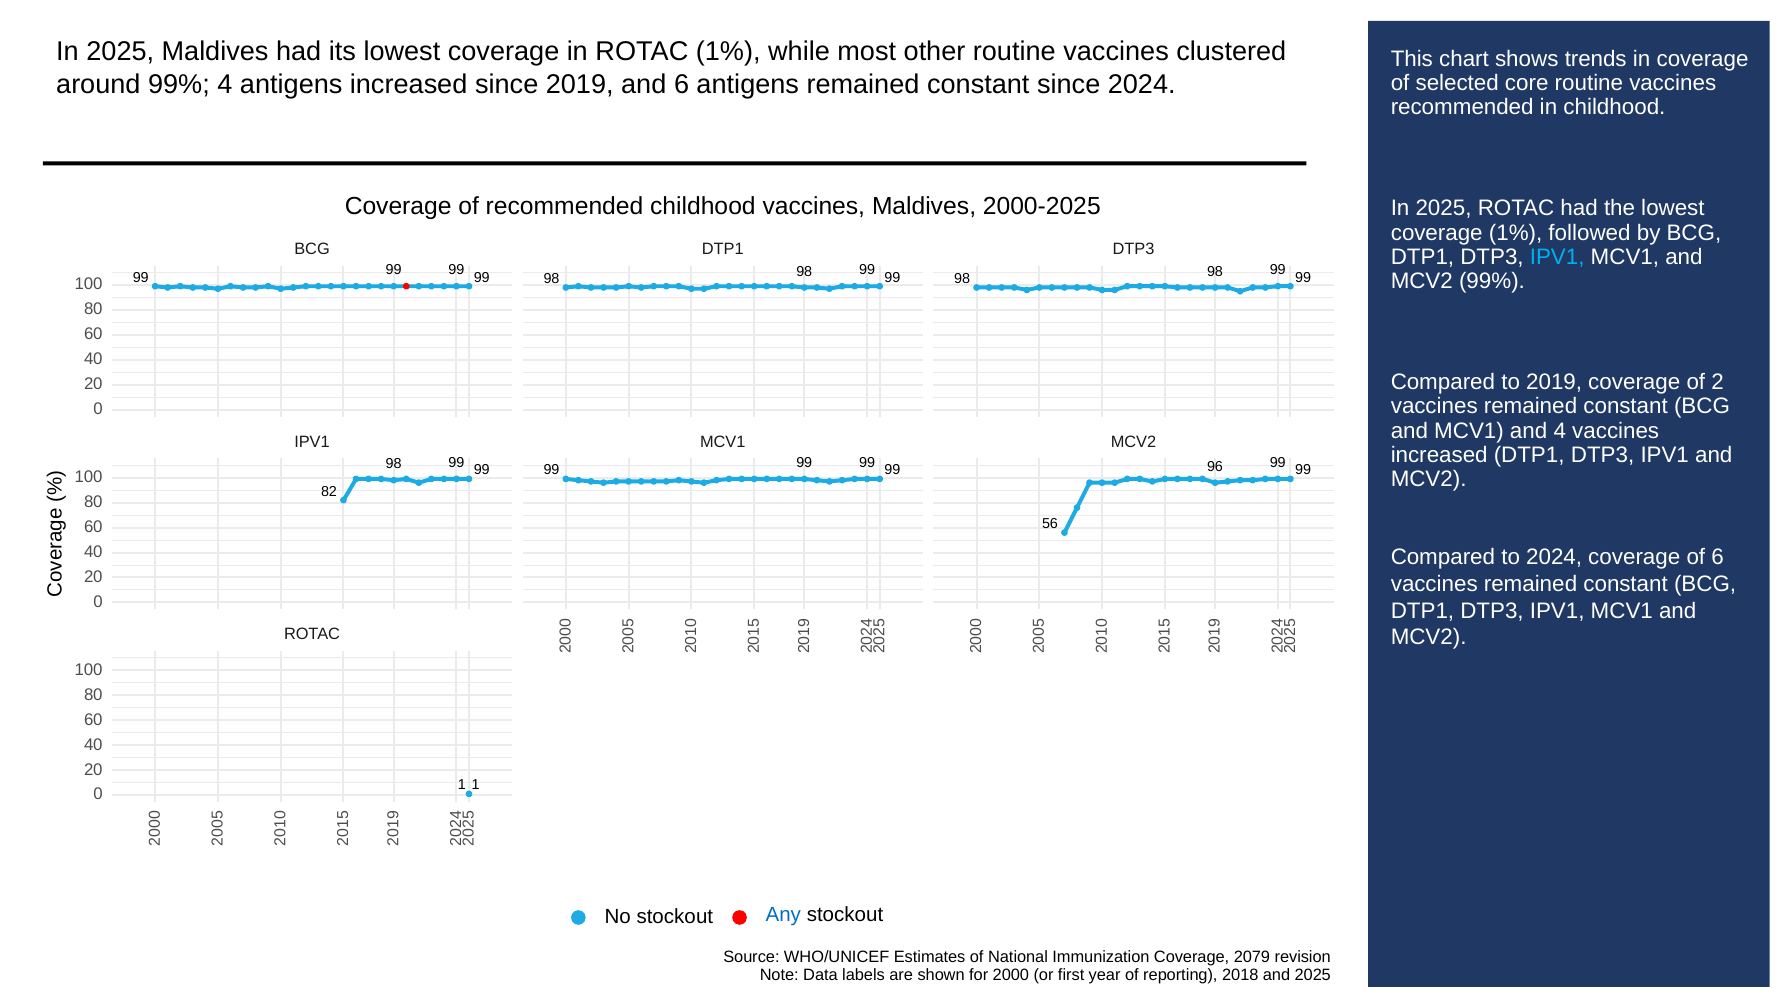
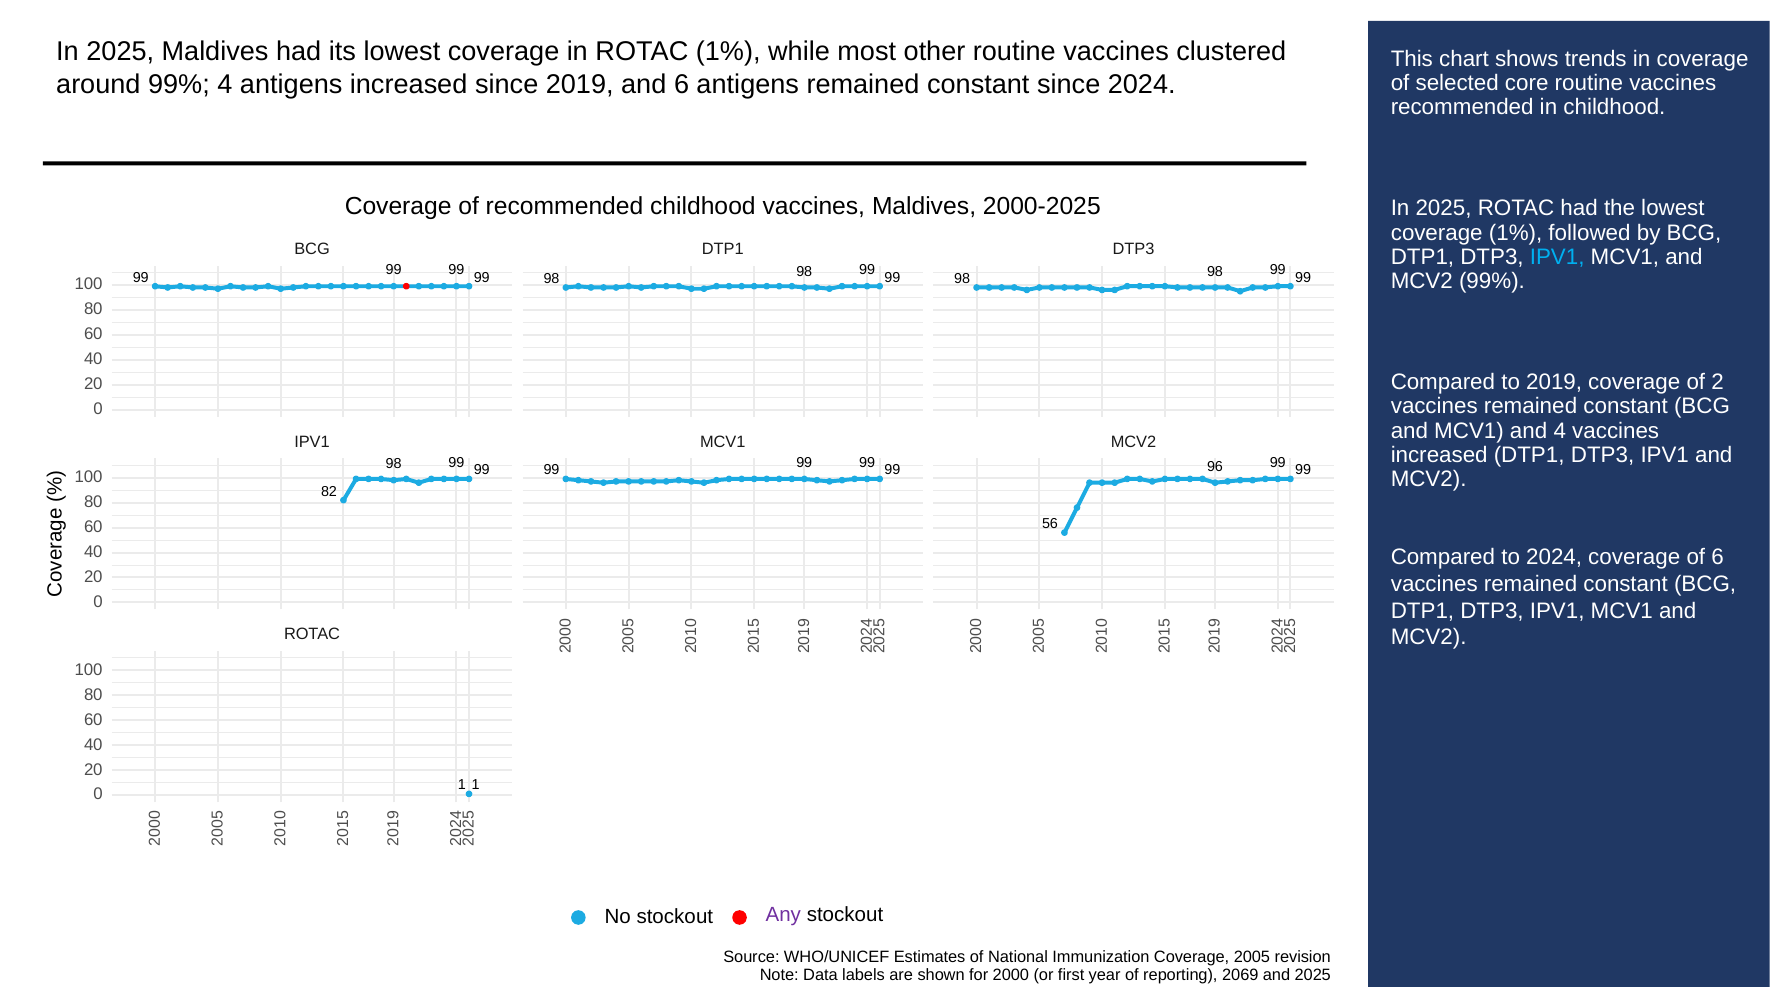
Any colour: blue -> purple
2079: 2079 -> 2005
2018: 2018 -> 2069
